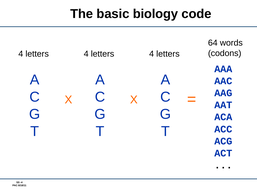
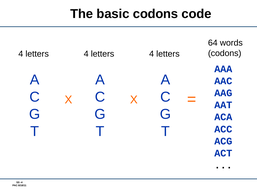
basic biology: biology -> codons
